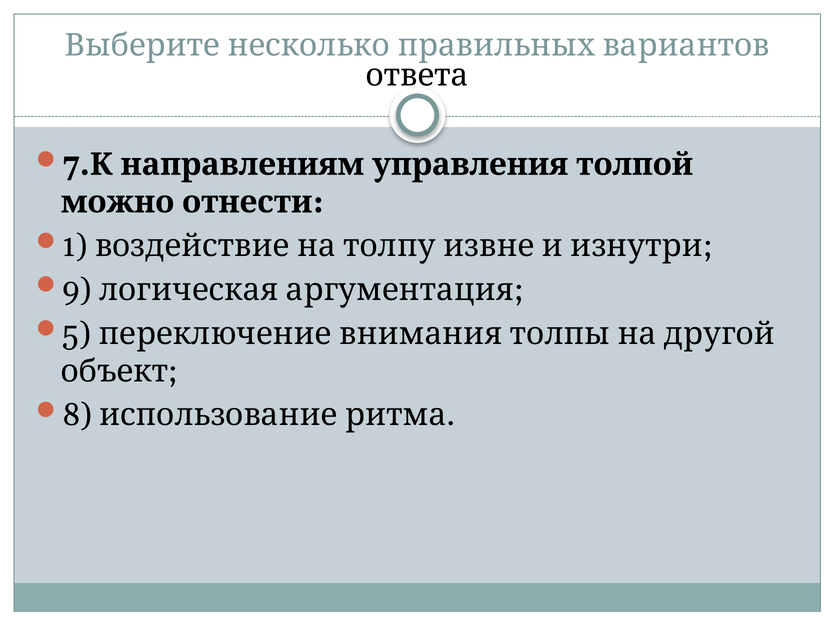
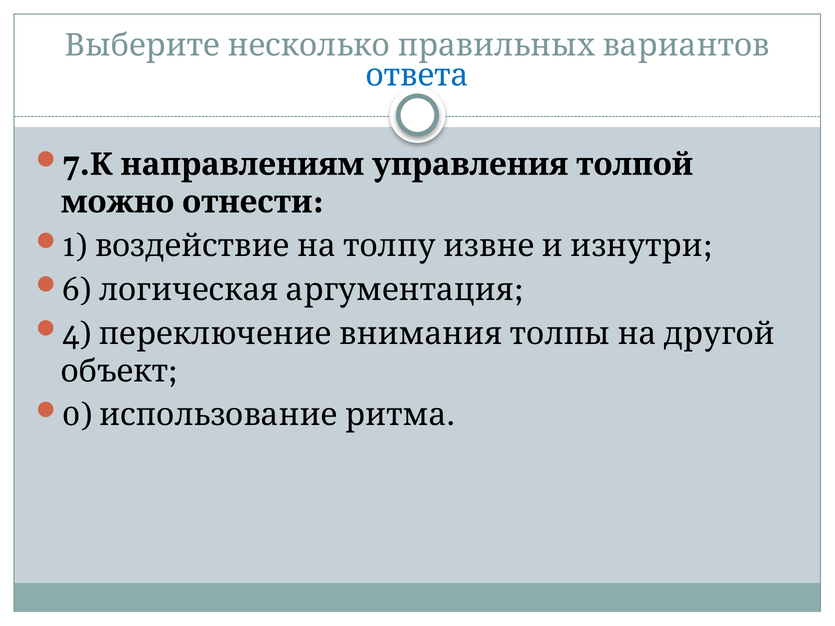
ответа colour: black -> blue
9: 9 -> 6
5: 5 -> 4
8: 8 -> 0
